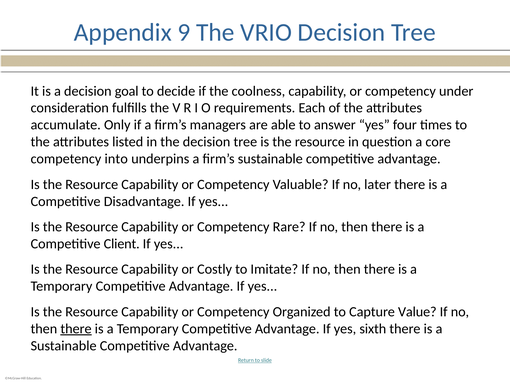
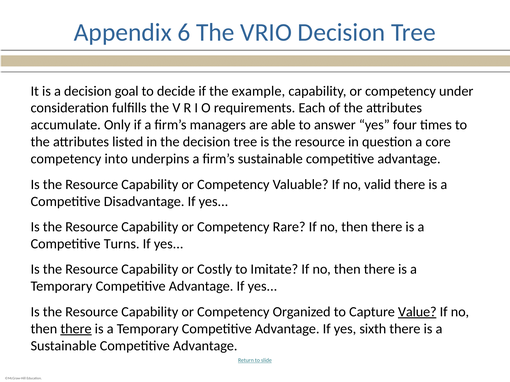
9: 9 -> 6
coolness: coolness -> example
later: later -> valid
Client: Client -> Turns
Value underline: none -> present
